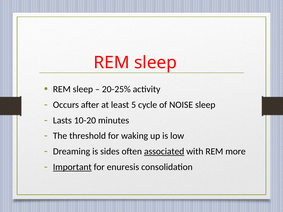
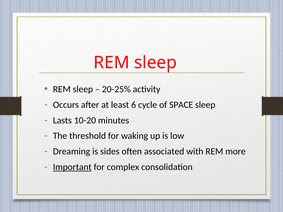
5: 5 -> 6
NOISE: NOISE -> SPACE
associated underline: present -> none
enuresis: enuresis -> complex
